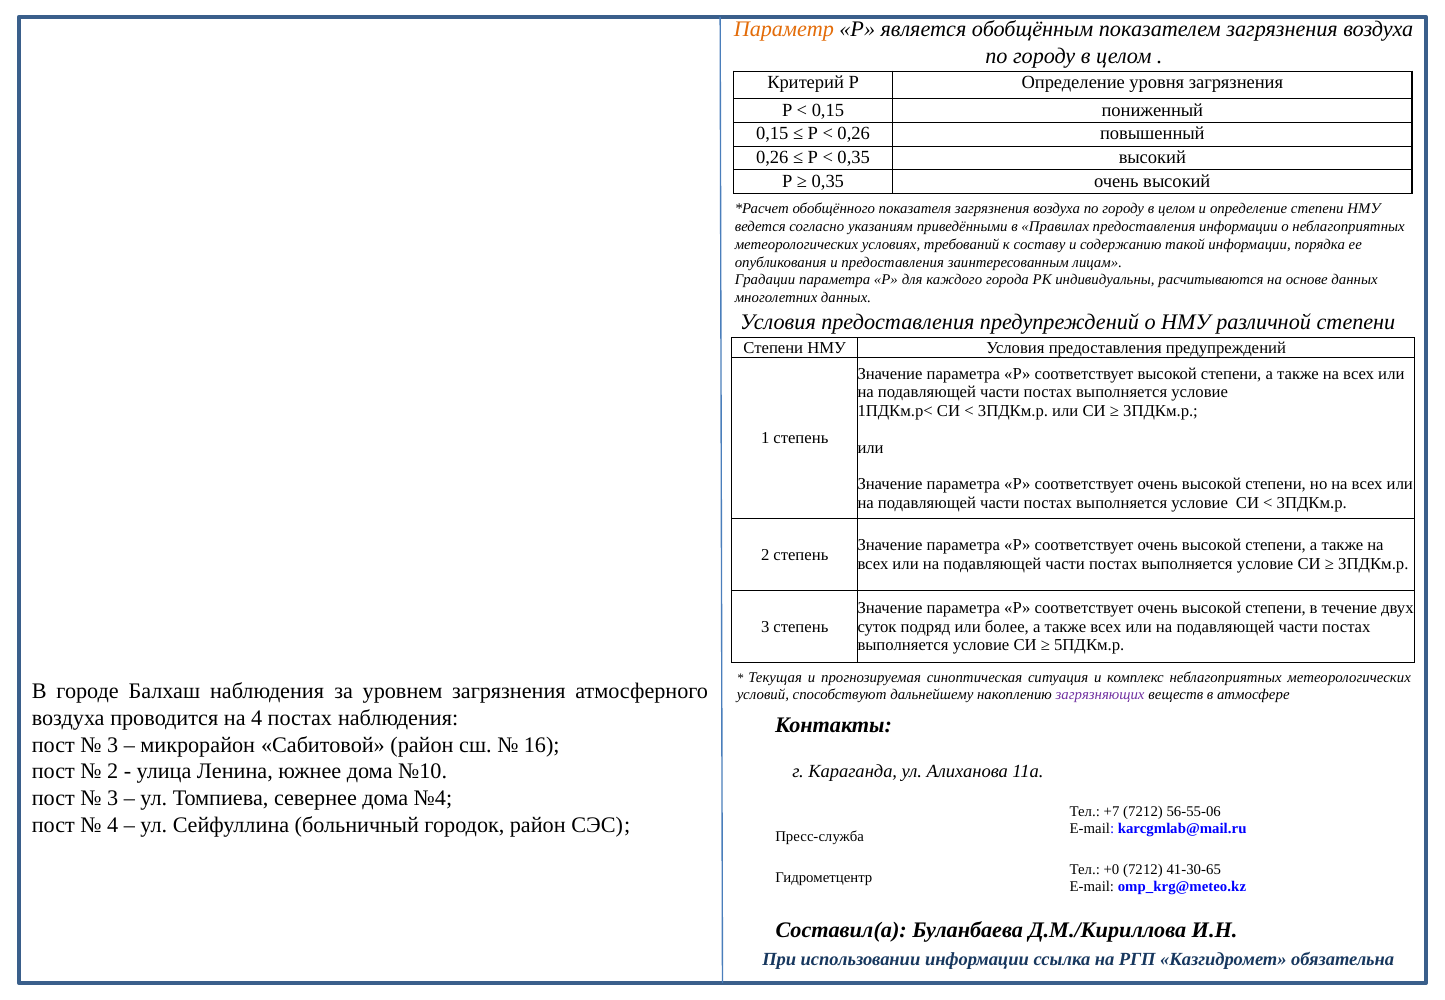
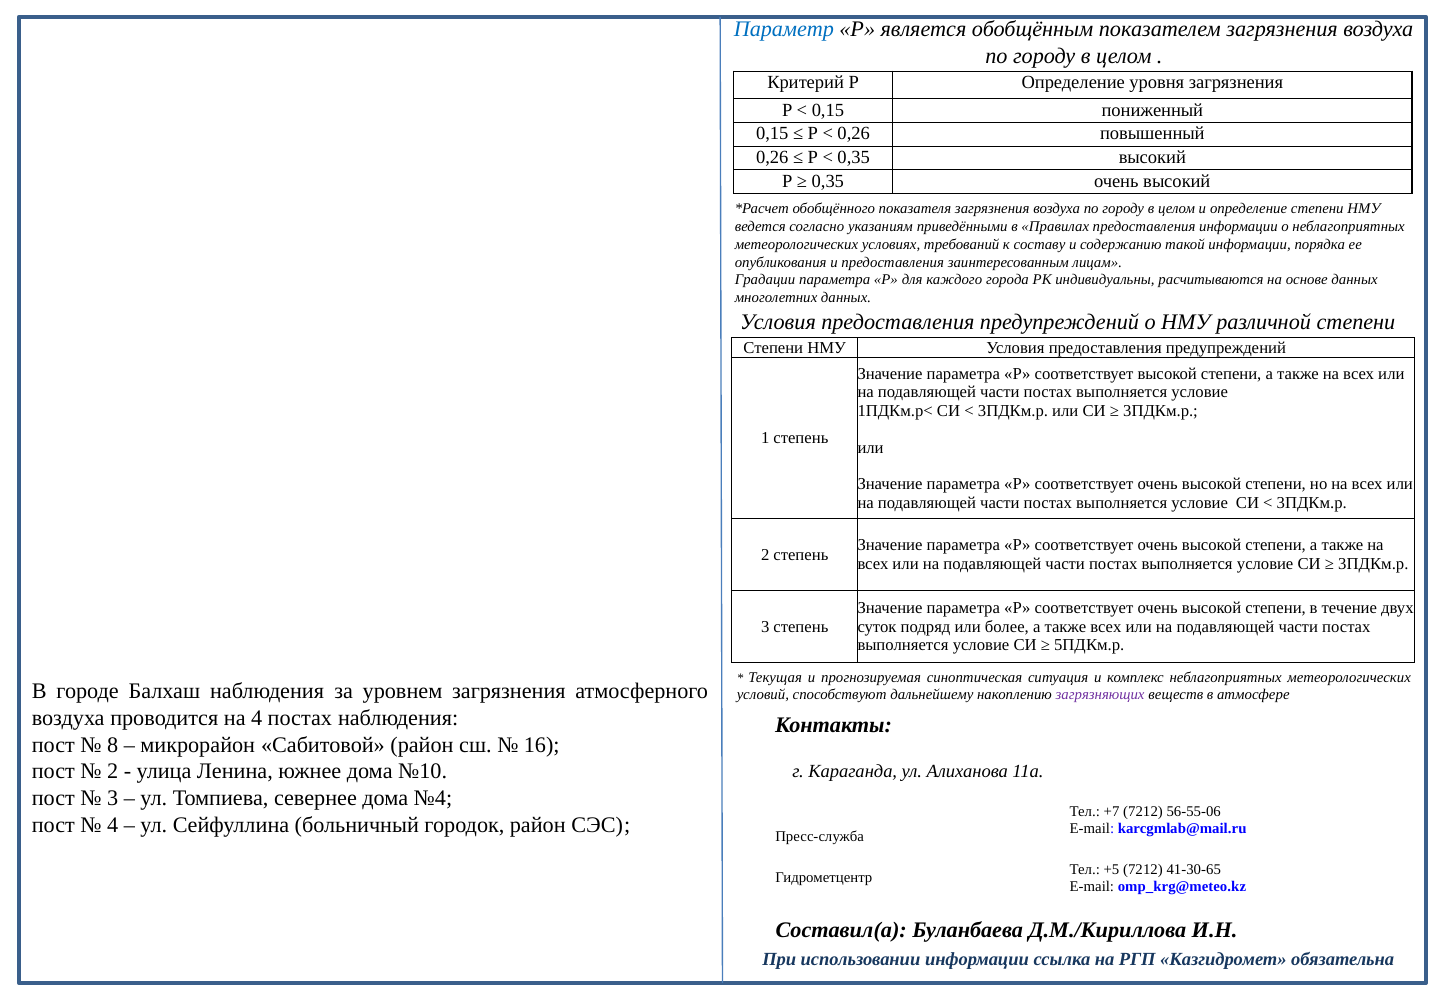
Параметр colour: orange -> blue
3 at (113, 745): 3 -> 8
+0: +0 -> +5
